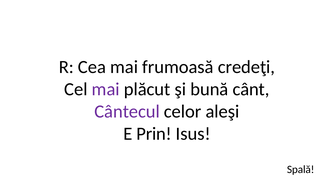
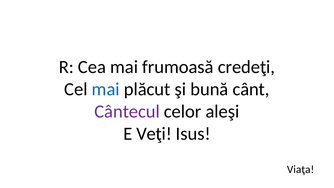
mai at (106, 89) colour: purple -> blue
Prin: Prin -> Veţi
Spală: Spală -> Viaţa
